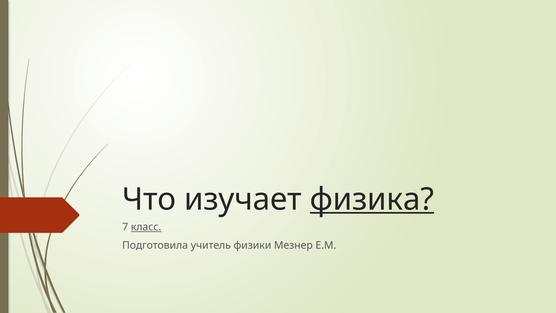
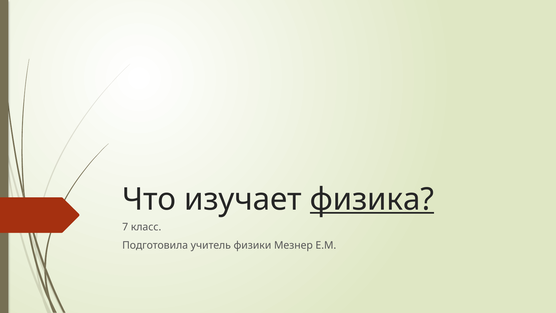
класс underline: present -> none
